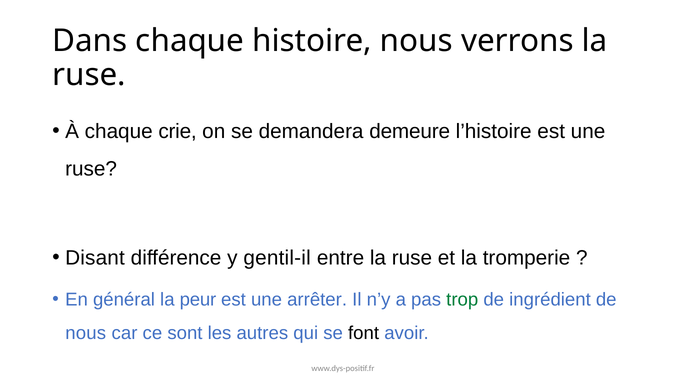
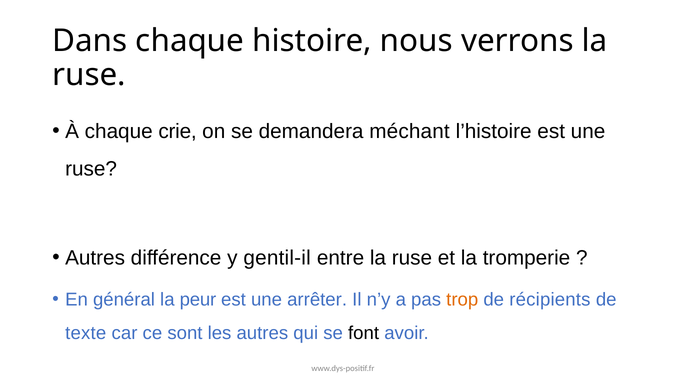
demeure: demeure -> méchant
Disant at (95, 258): Disant -> Autres
trop colour: green -> orange
ingrédient: ingrédient -> récipients
nous at (86, 333): nous -> texte
